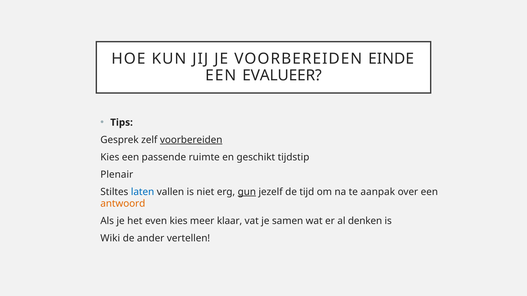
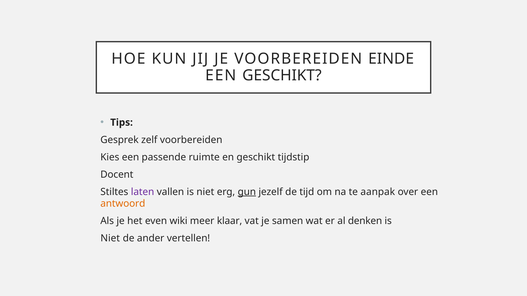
EEN EVALUEER: EVALUEER -> GESCHIKT
voorbereiden at (191, 140) underline: present -> none
Plenair: Plenair -> Docent
laten colour: blue -> purple
even kies: kies -> wiki
Wiki at (110, 239): Wiki -> Niet
